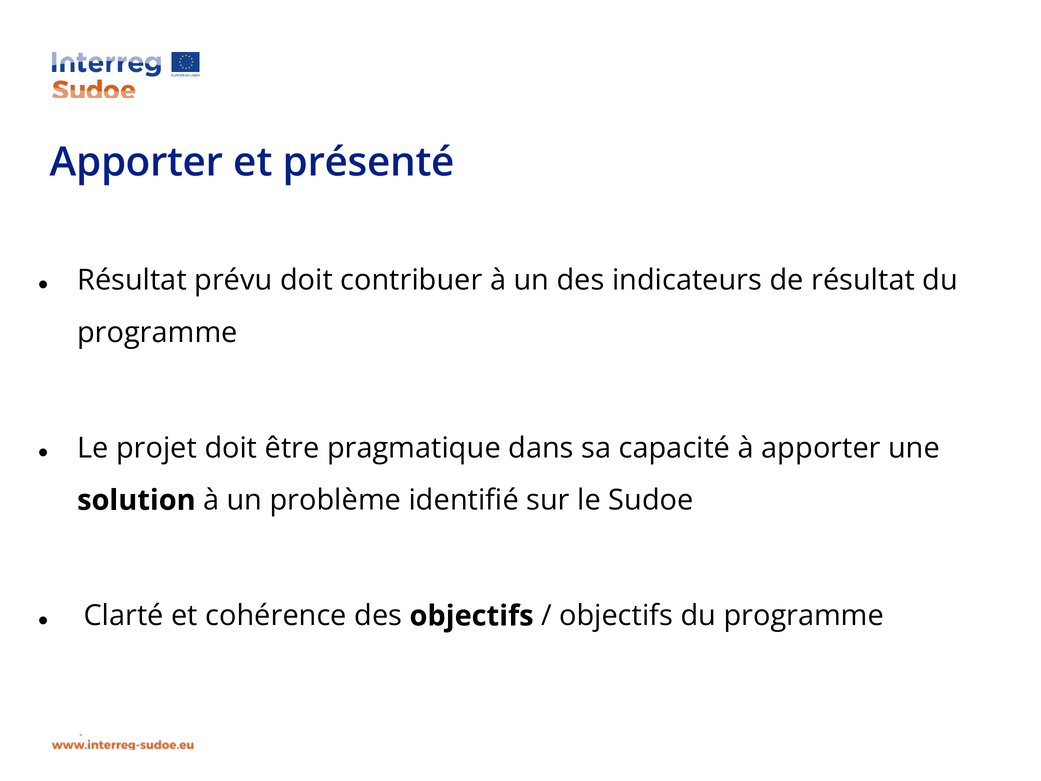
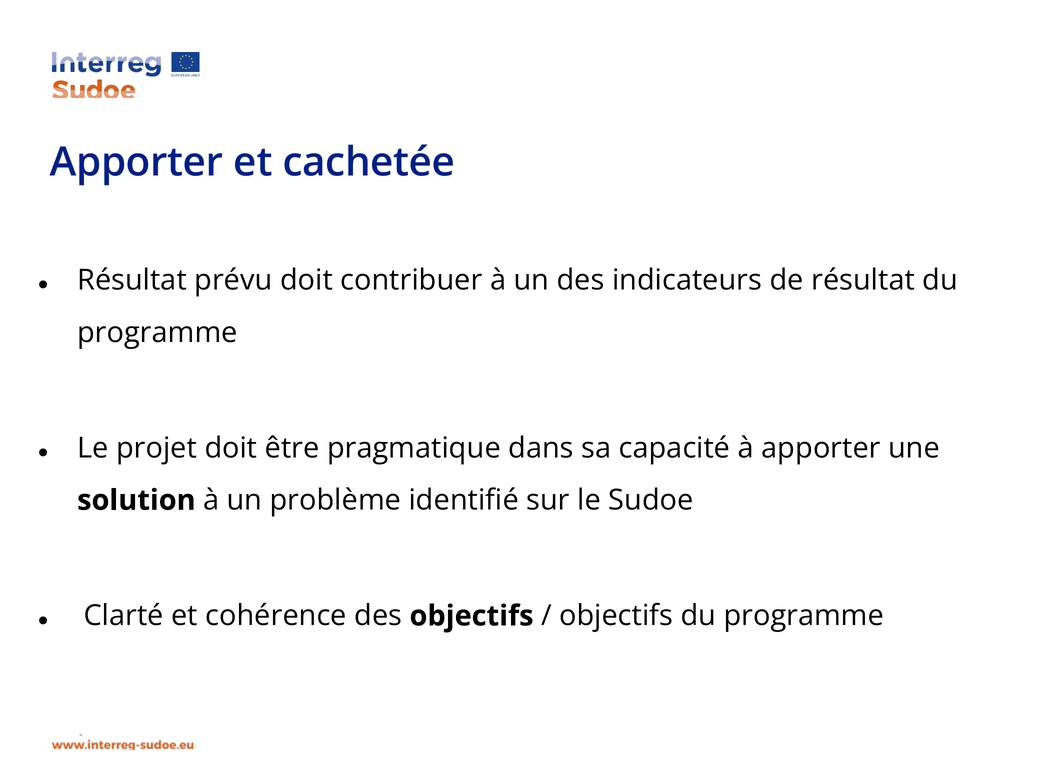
présenté: présenté -> cachetée
